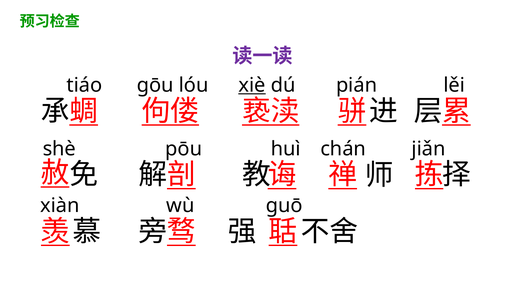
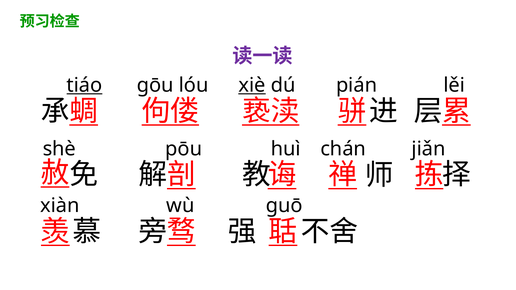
tiáo underline: none -> present
